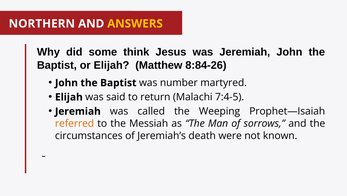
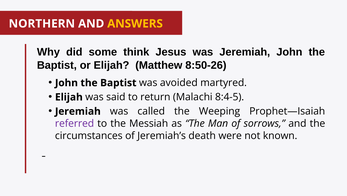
8:84-26: 8:84-26 -> 8:50-26
number: number -> avoided
7:4-5: 7:4-5 -> 8:4-5
referred colour: orange -> purple
